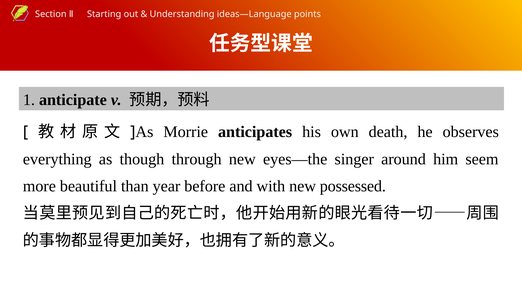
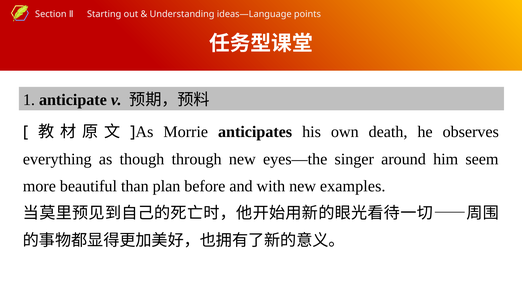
year: year -> plan
possessed: possessed -> examples
